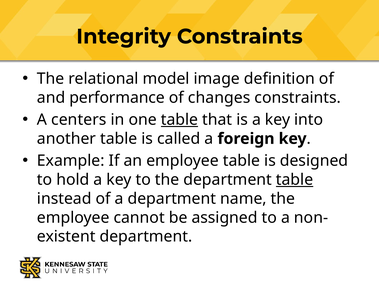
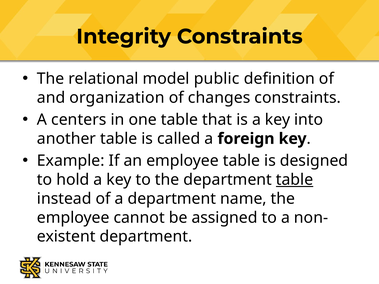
image: image -> public
performance: performance -> organization
table at (180, 120) underline: present -> none
